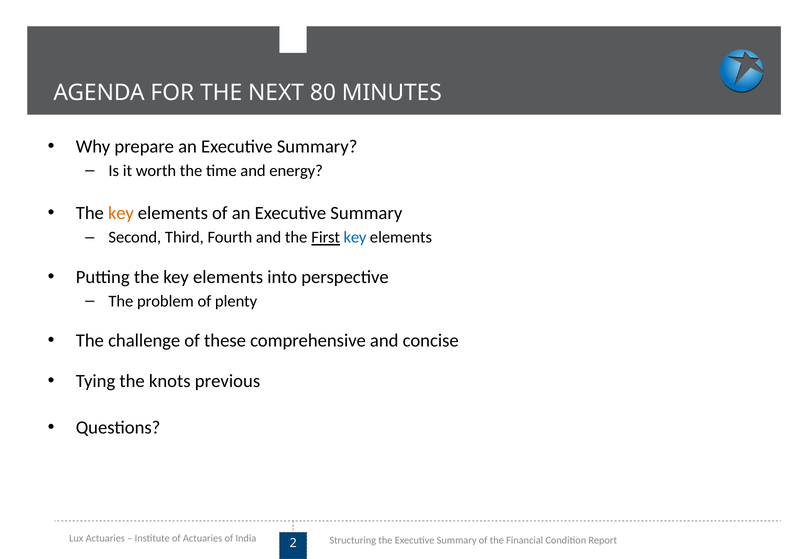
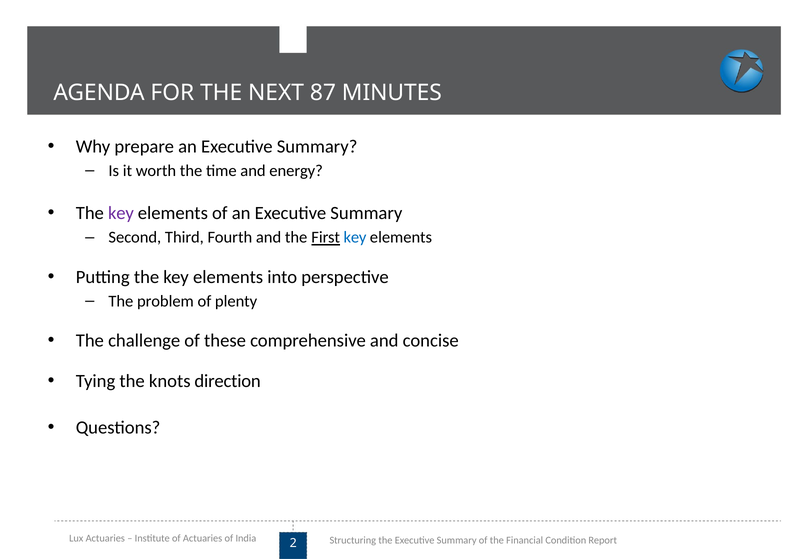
80: 80 -> 87
key at (121, 213) colour: orange -> purple
previous: previous -> direction
